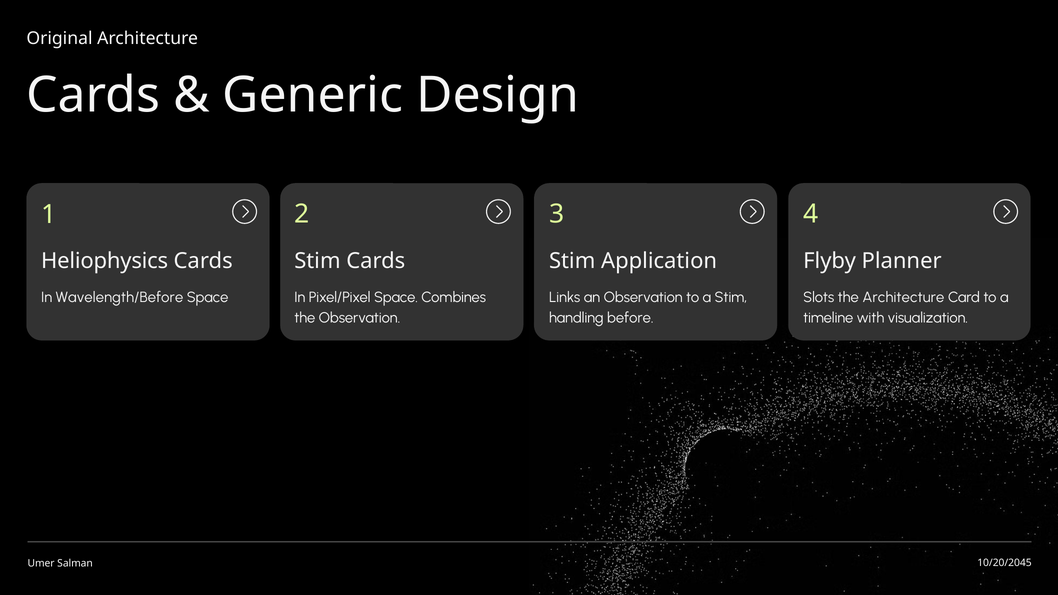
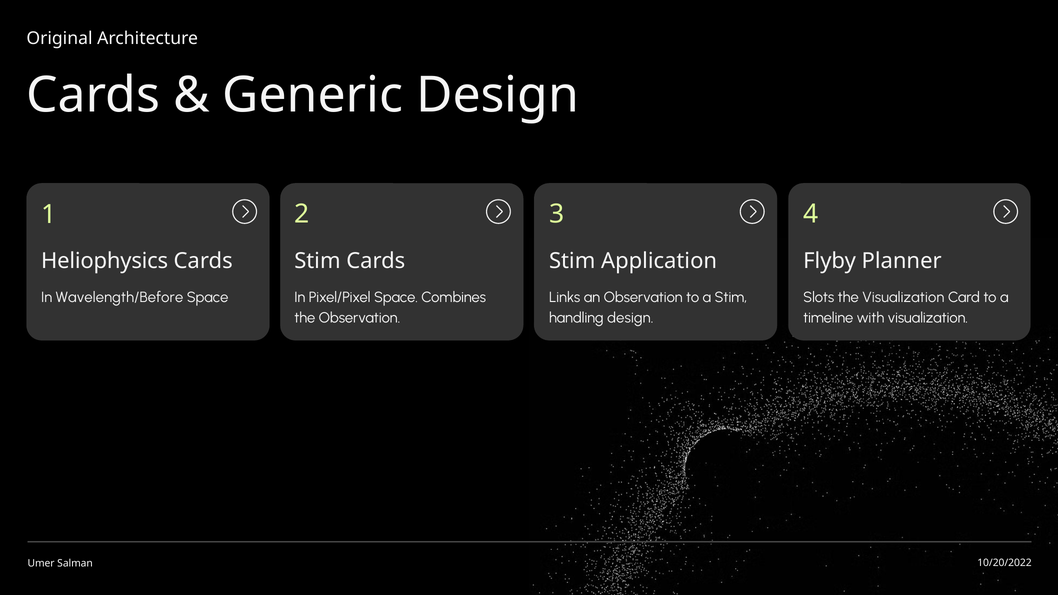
the Architecture: Architecture -> Visualization
handling before: before -> design
10/20/2045: 10/20/2045 -> 10/20/2022
